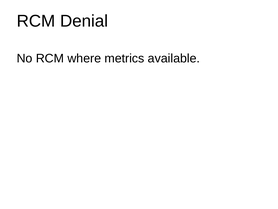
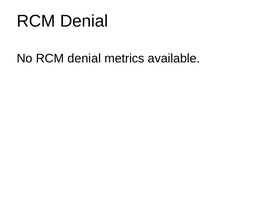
No RCM where: where -> denial
